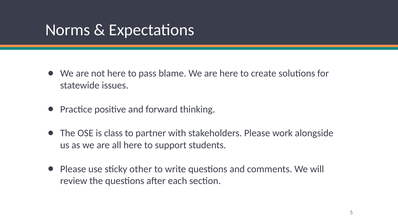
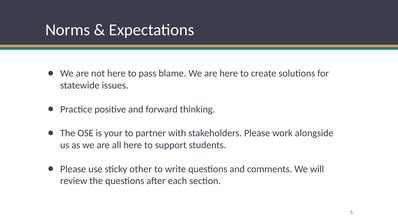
class: class -> your
